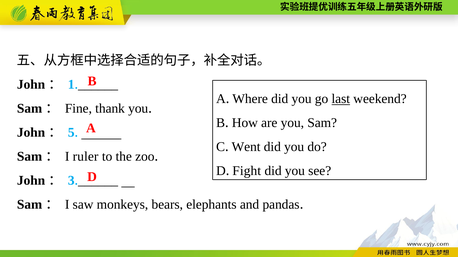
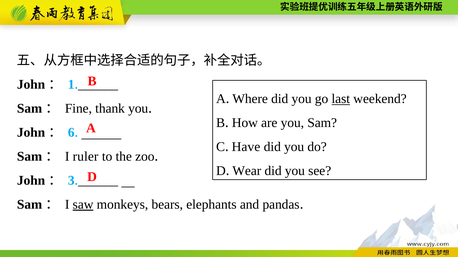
5: 5 -> 6
Went: Went -> Have
Fight: Fight -> Wear
saw underline: none -> present
